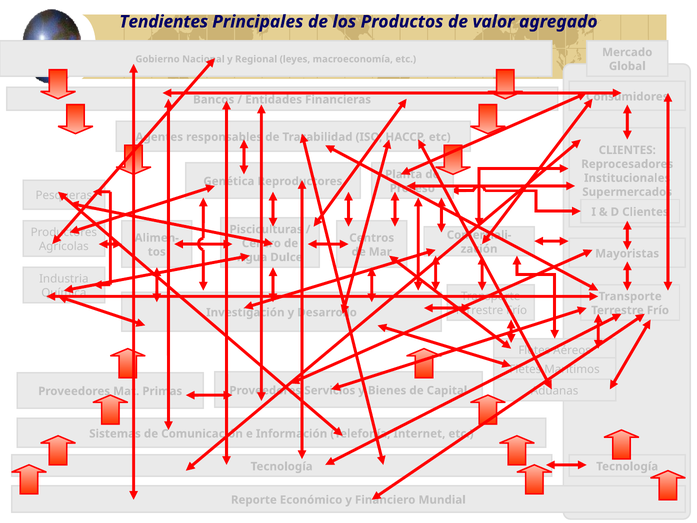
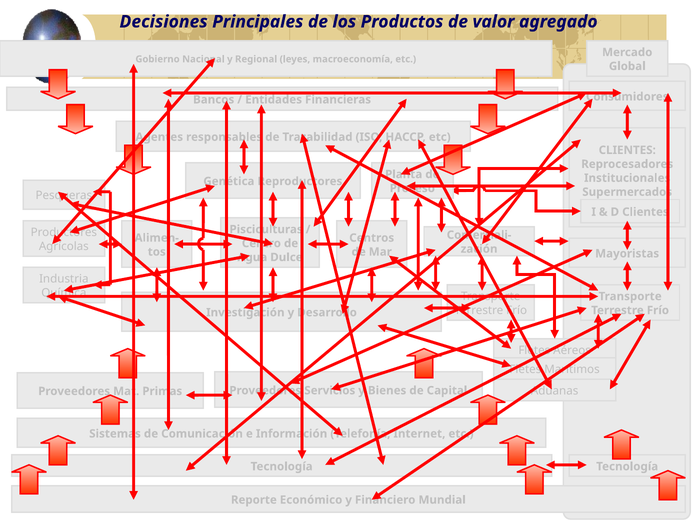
Tendientes: Tendientes -> Decisiones
